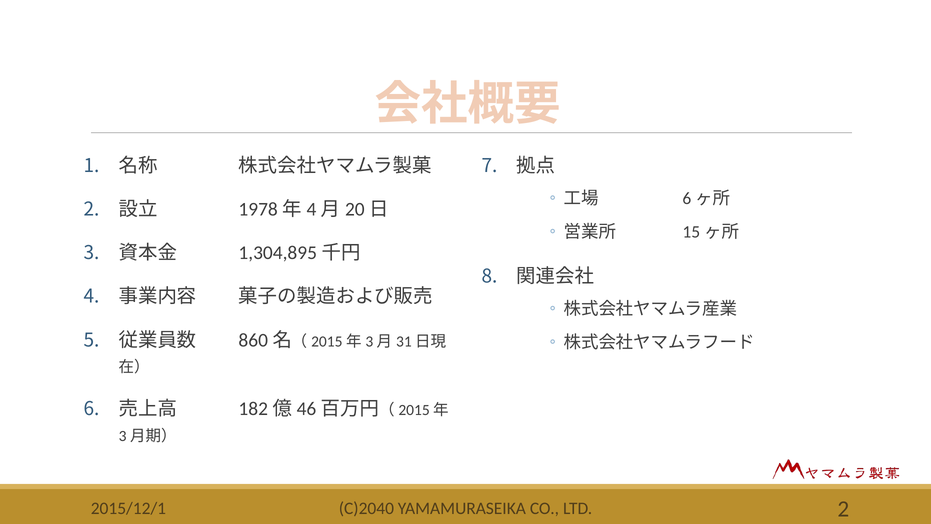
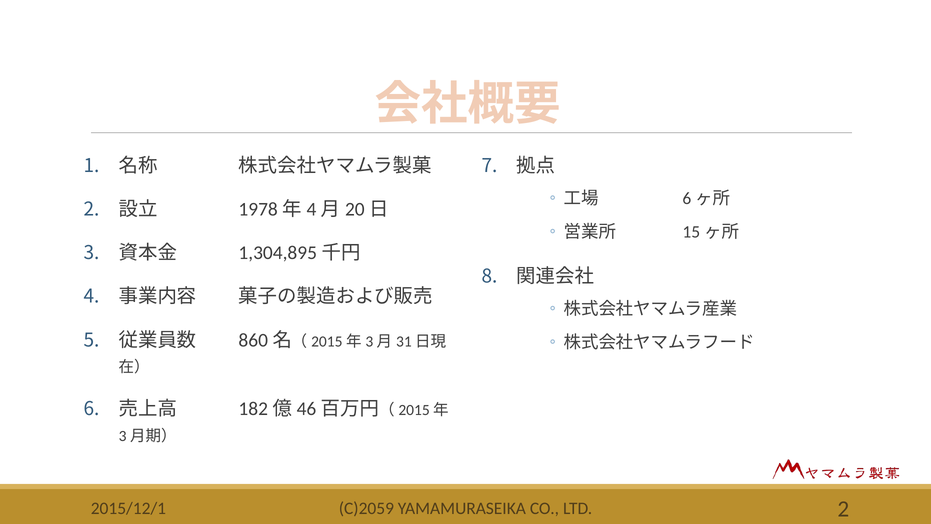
C)2040: C)2040 -> C)2059
